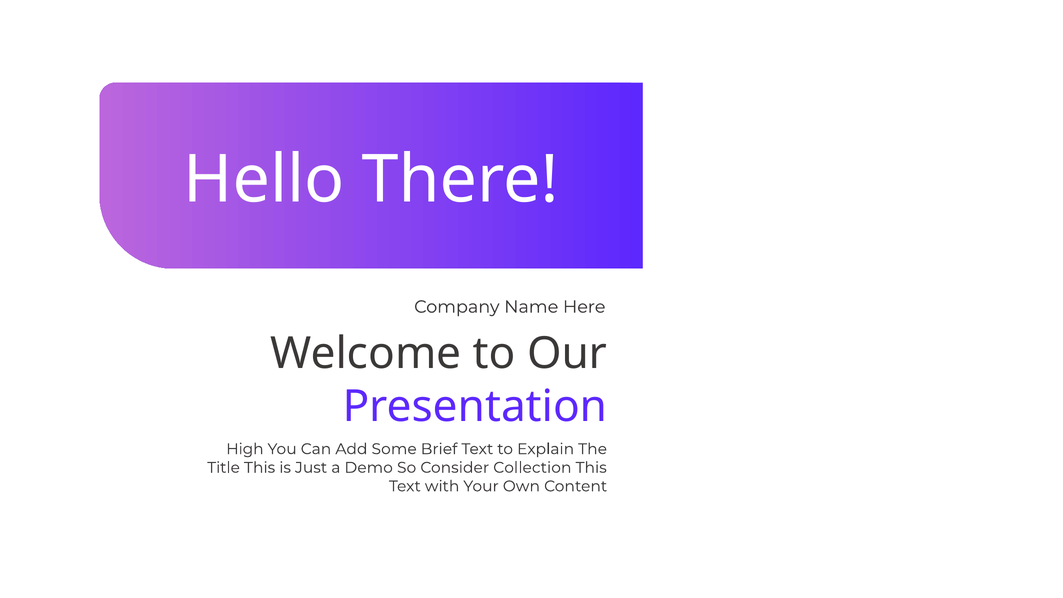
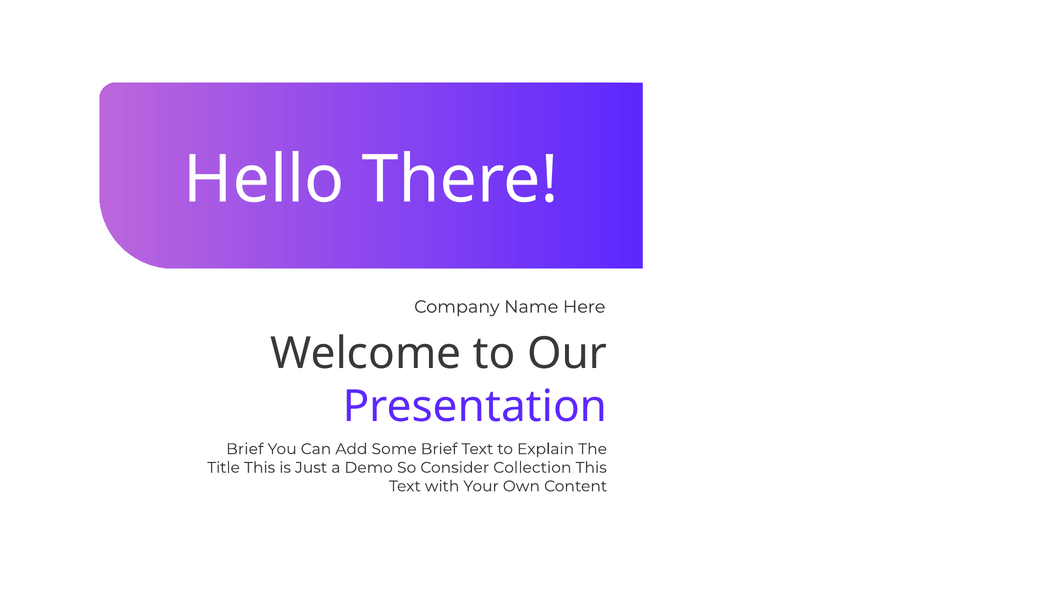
High at (245, 449): High -> Brief
